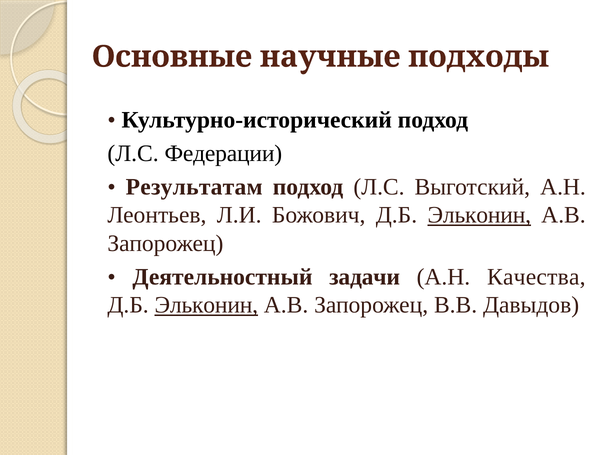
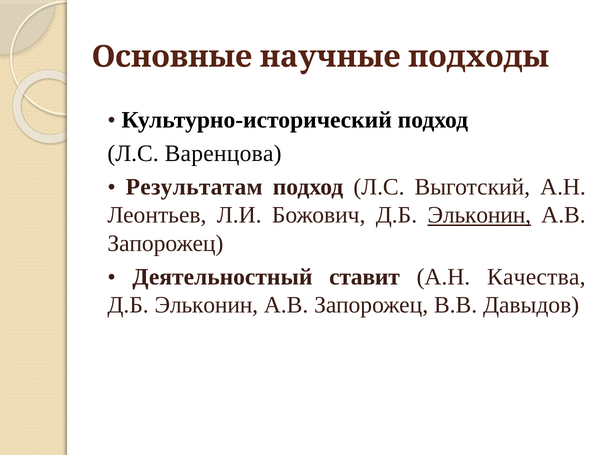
Федерации: Федерации -> Варенцова
задачи: задачи -> ставит
Эльконин at (206, 305) underline: present -> none
